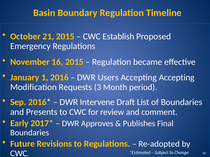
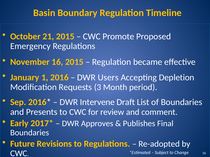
Establish: Establish -> Promote
Accepting Accepting: Accepting -> Depletion
